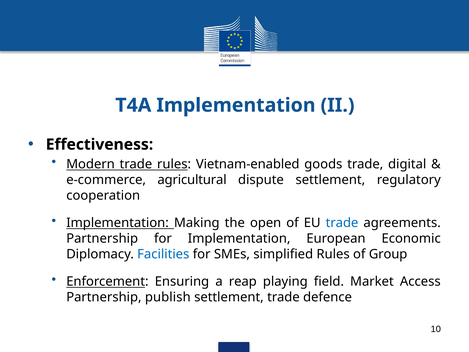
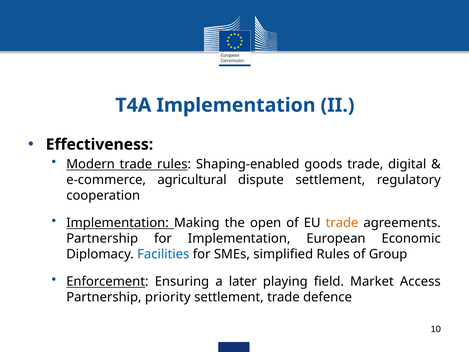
Vietnam-enabled: Vietnam-enabled -> Shaping-enabled
trade at (342, 223) colour: blue -> orange
reap: reap -> later
publish: publish -> priority
